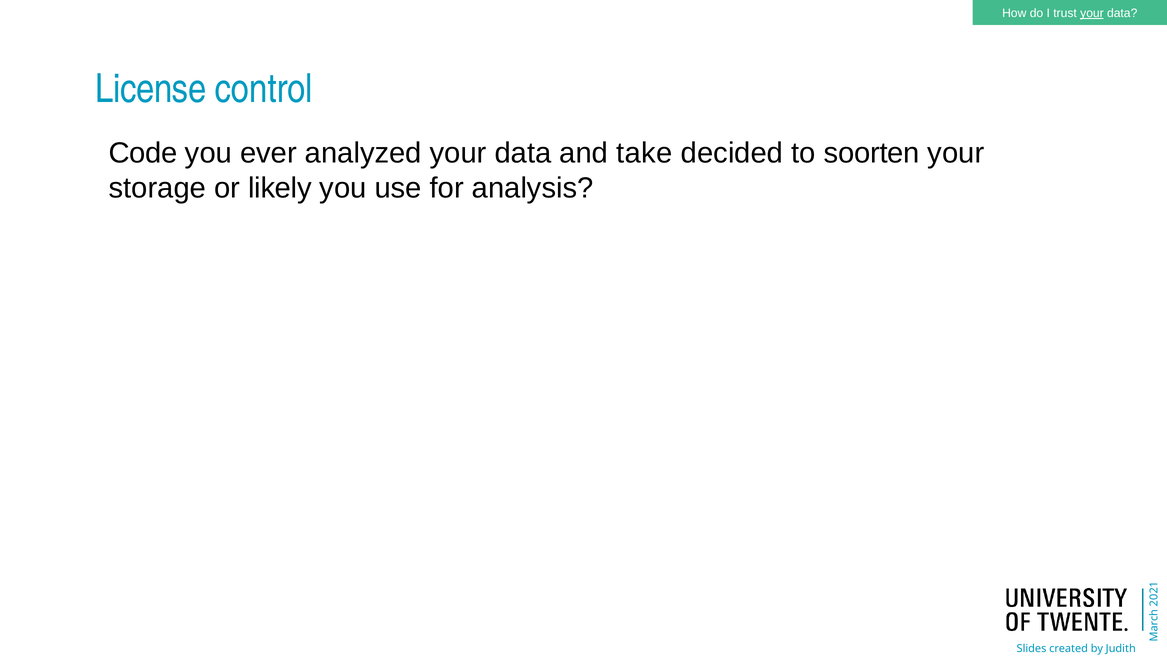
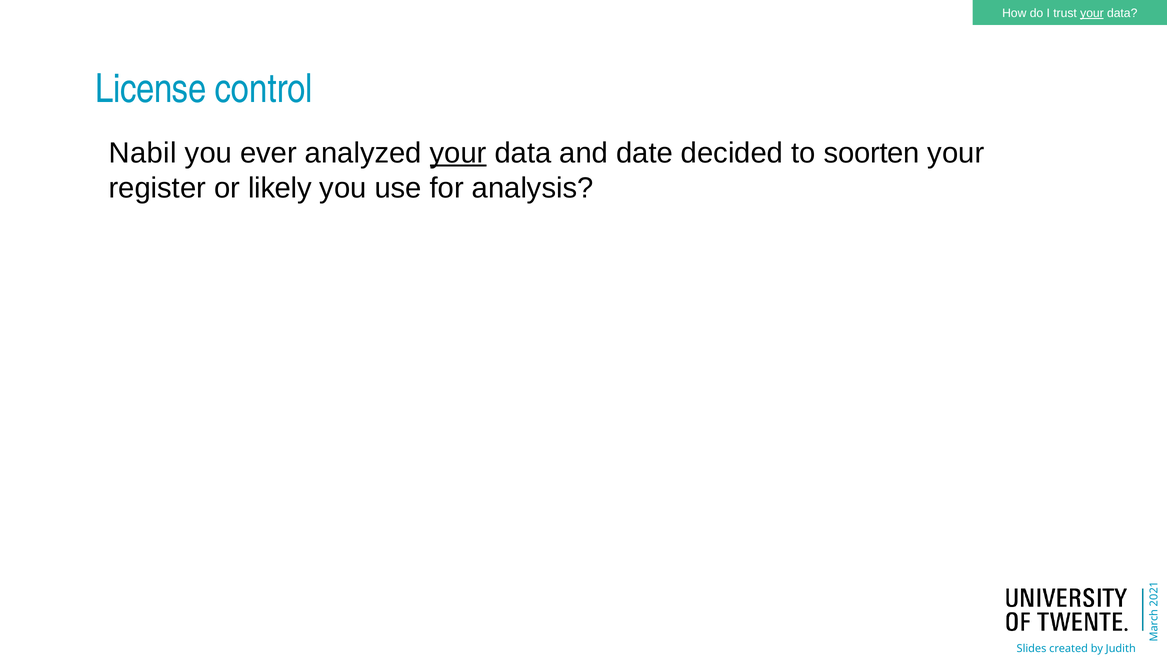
Code: Code -> Nabil
your at (458, 153) underline: none -> present
take: take -> date
storage: storage -> register
